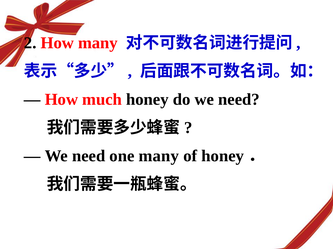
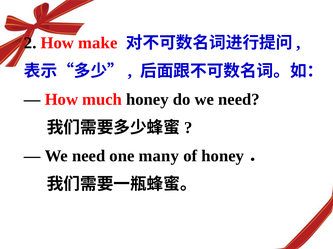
How many: many -> make
